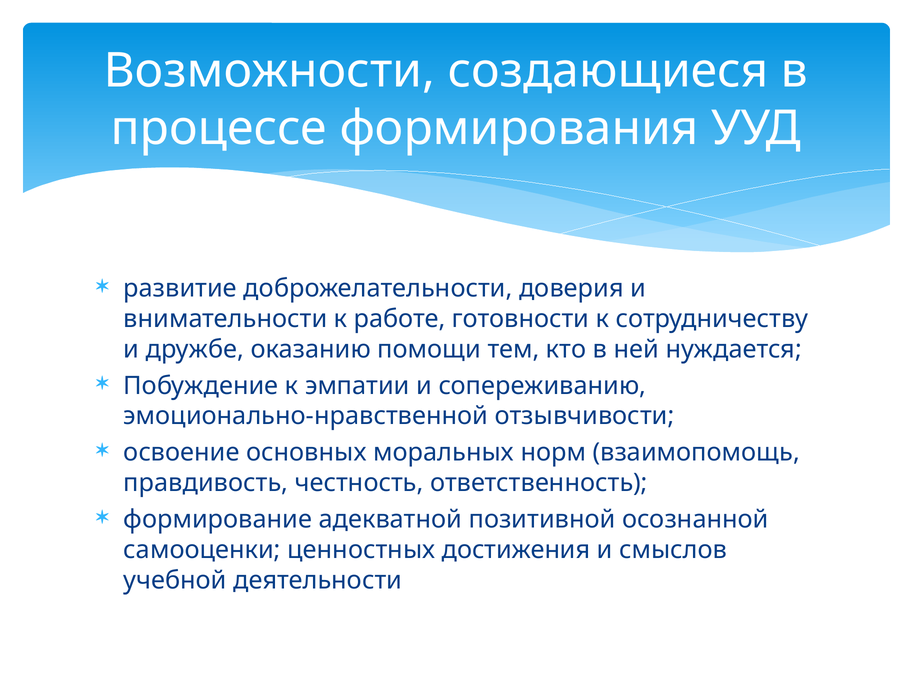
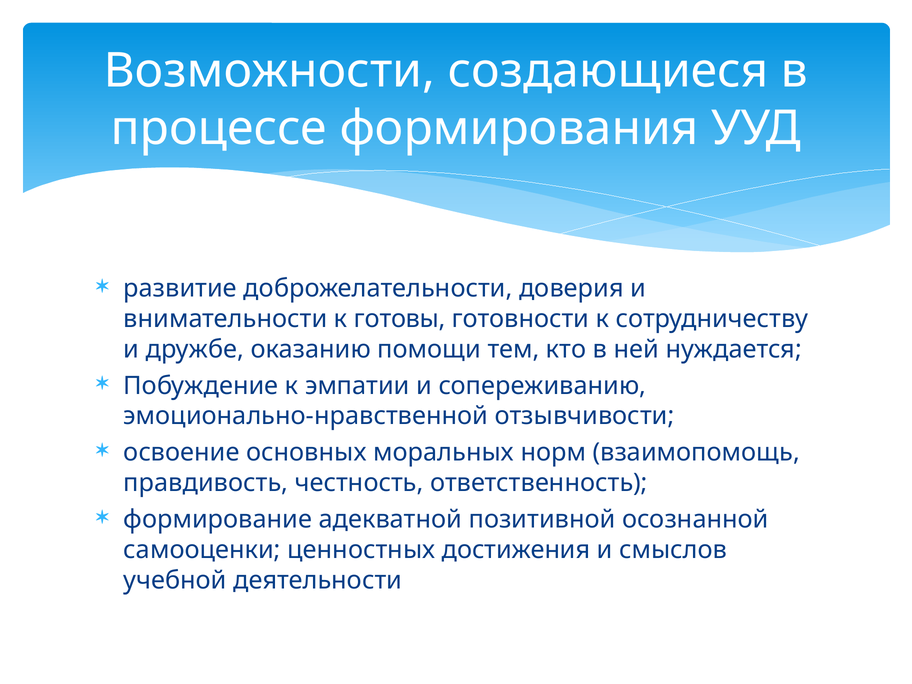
работе: работе -> готовы
